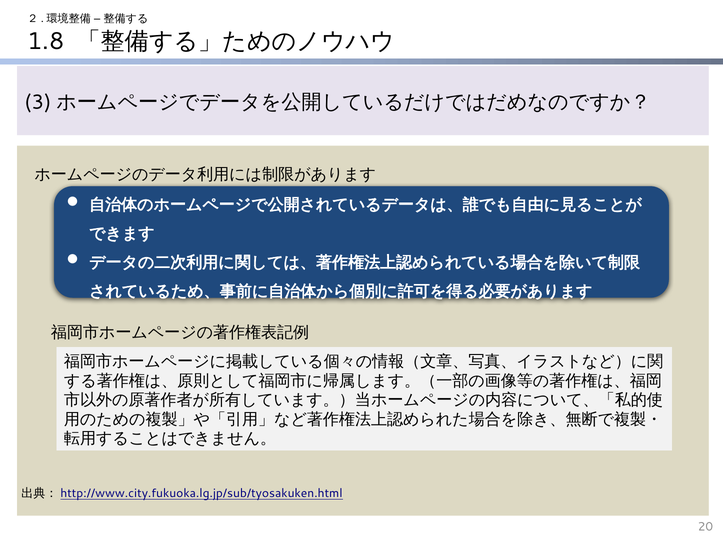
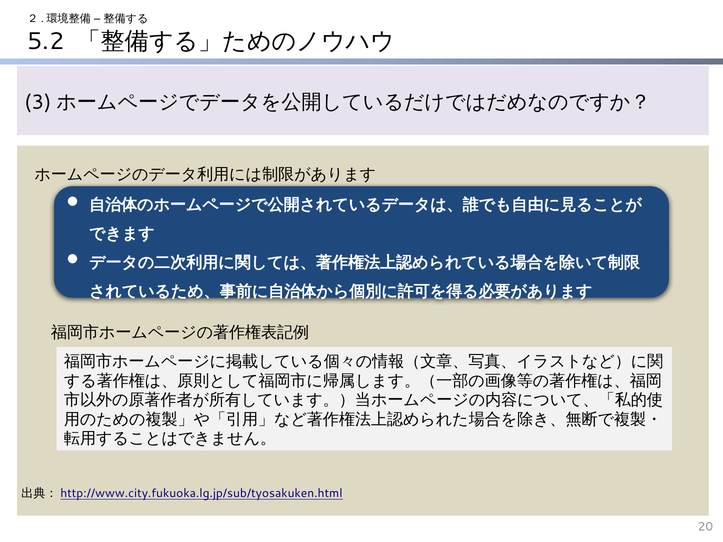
1.8: 1.8 -> 5.2
